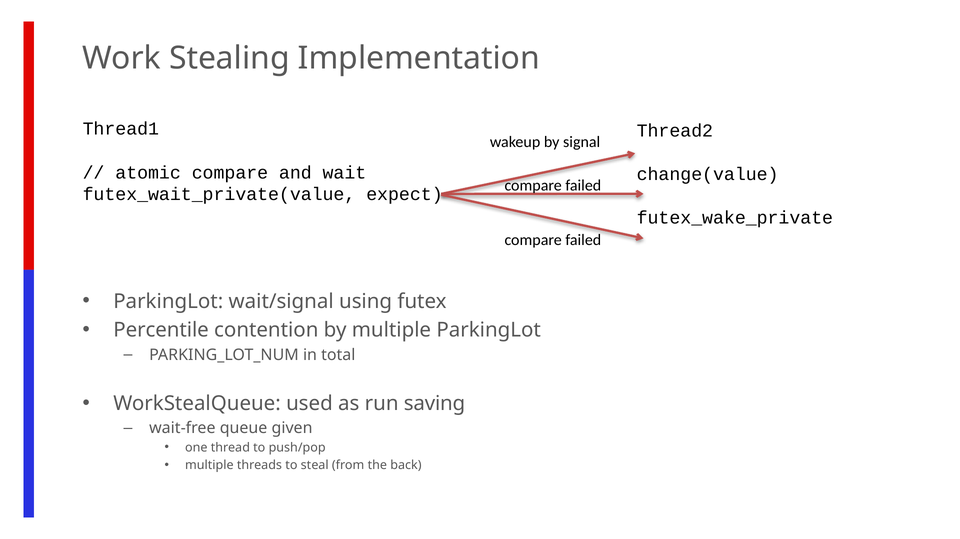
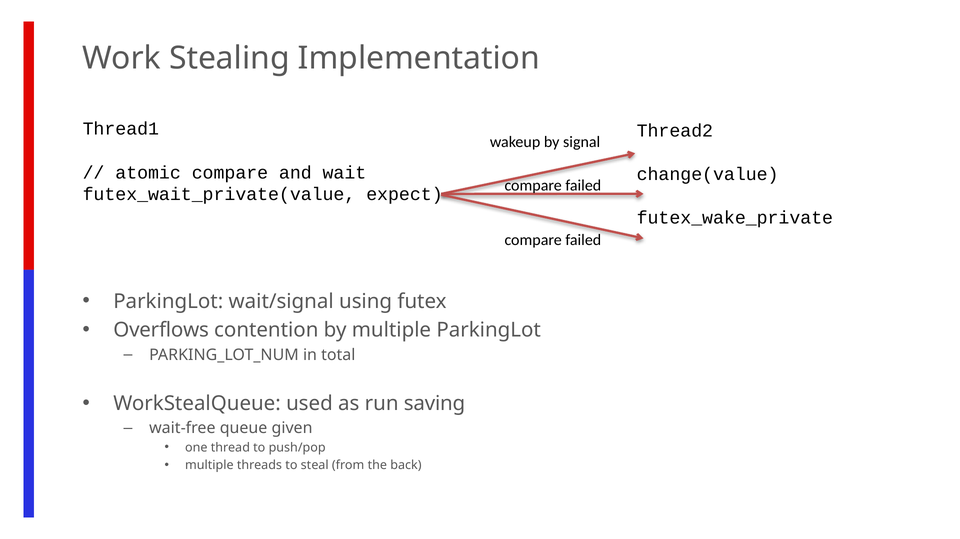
Percentile: Percentile -> Overflows
